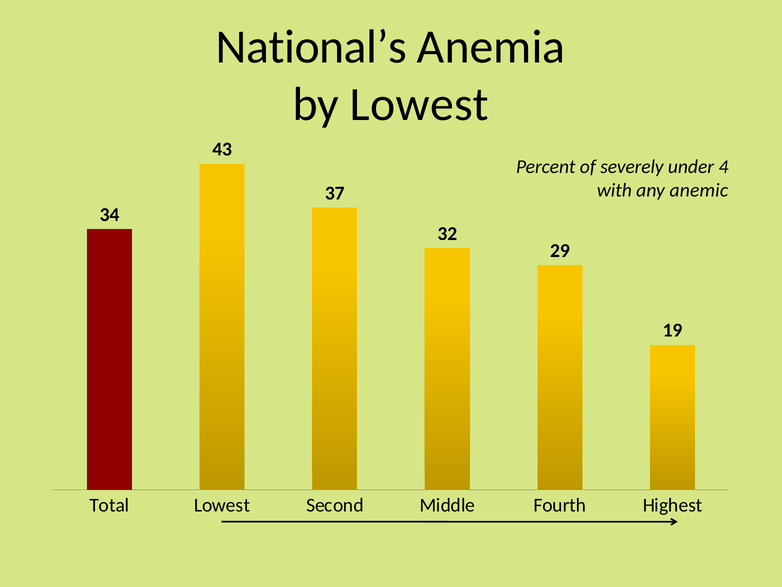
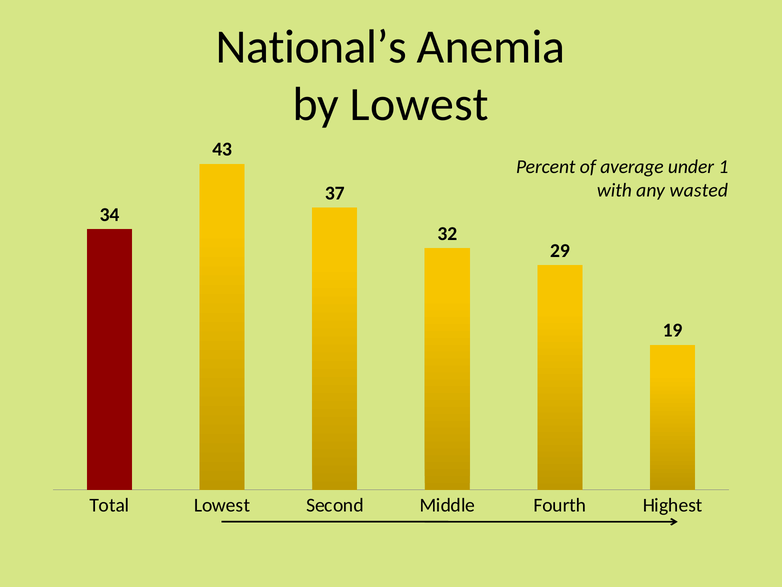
severely: severely -> average
4: 4 -> 1
anemic: anemic -> wasted
